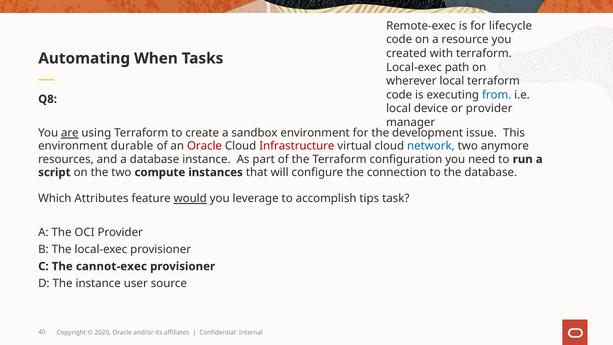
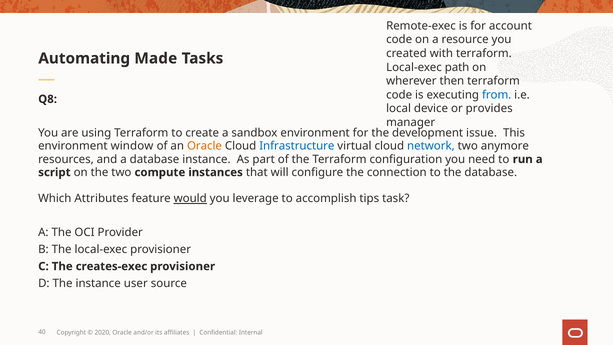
lifecycle: lifecycle -> account
When: When -> Made
wherever local: local -> then
or provider: provider -> provides
are underline: present -> none
durable: durable -> window
Oracle at (205, 146) colour: red -> orange
Infrastructure colour: red -> blue
cannot-exec: cannot-exec -> creates-exec
